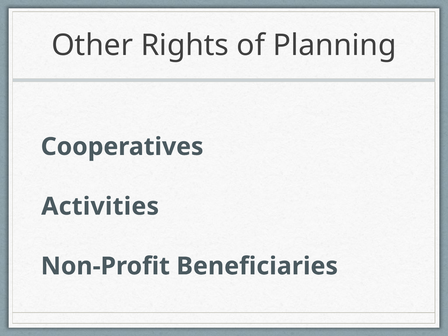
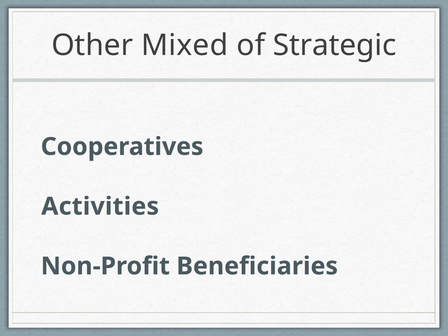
Rights: Rights -> Mixed
Planning: Planning -> Strategic
